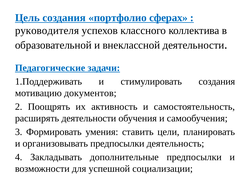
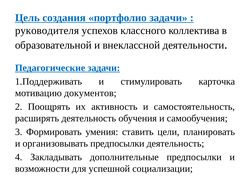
портфолио сферах: сферах -> задачи
стимулировать создания: создания -> карточка
расширять деятельности: деятельности -> деятельность
